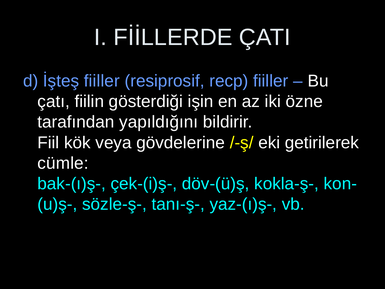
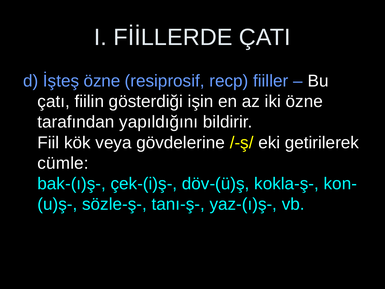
İşteş fiiller: fiiller -> özne
